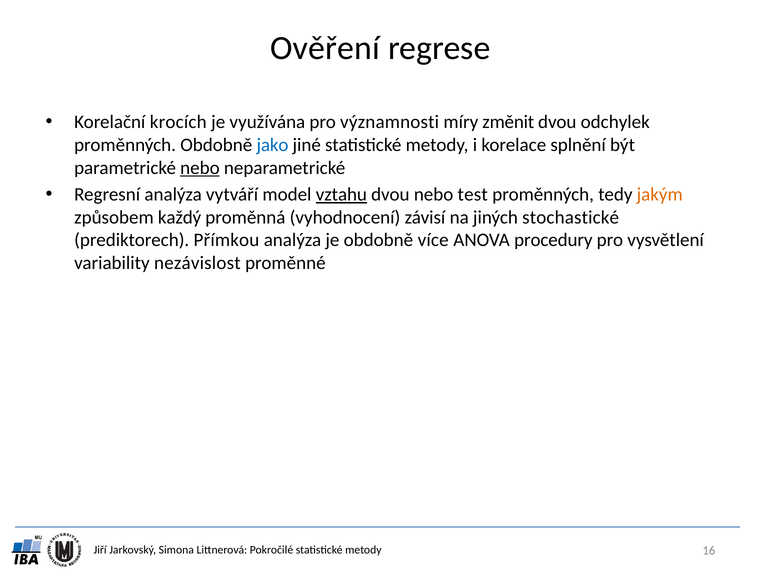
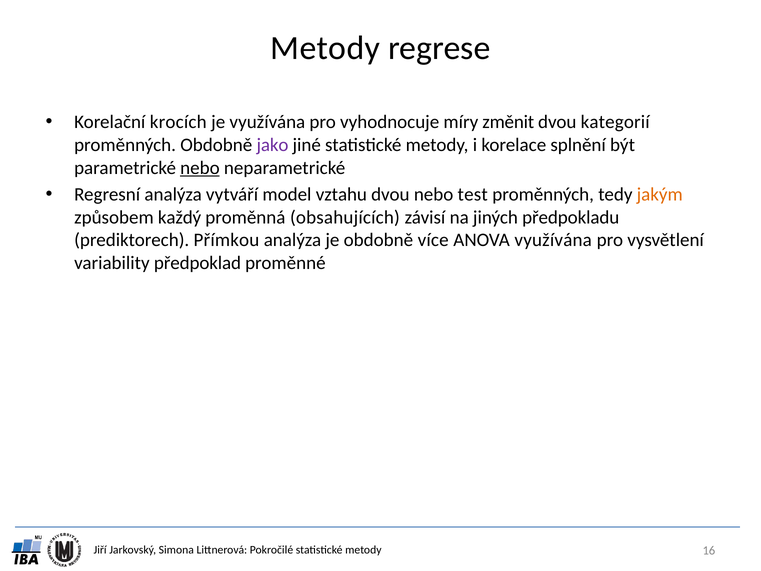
Ověření at (325, 48): Ověření -> Metody
významnosti: významnosti -> vyhodnocuje
odchylek: odchylek -> kategorií
jako colour: blue -> purple
vztahu underline: present -> none
vyhodnocení: vyhodnocení -> obsahujících
stochastické: stochastické -> předpokladu
ANOVA procedury: procedury -> využívána
nezávislost: nezávislost -> předpoklad
